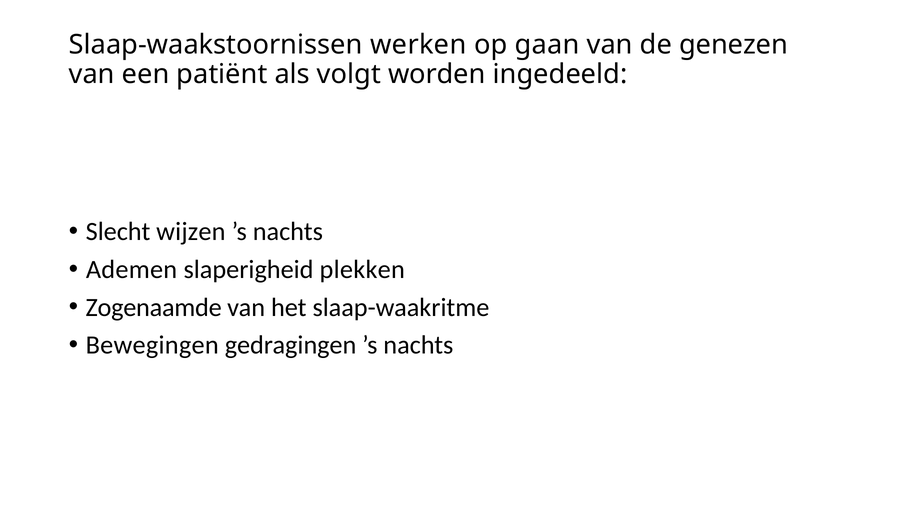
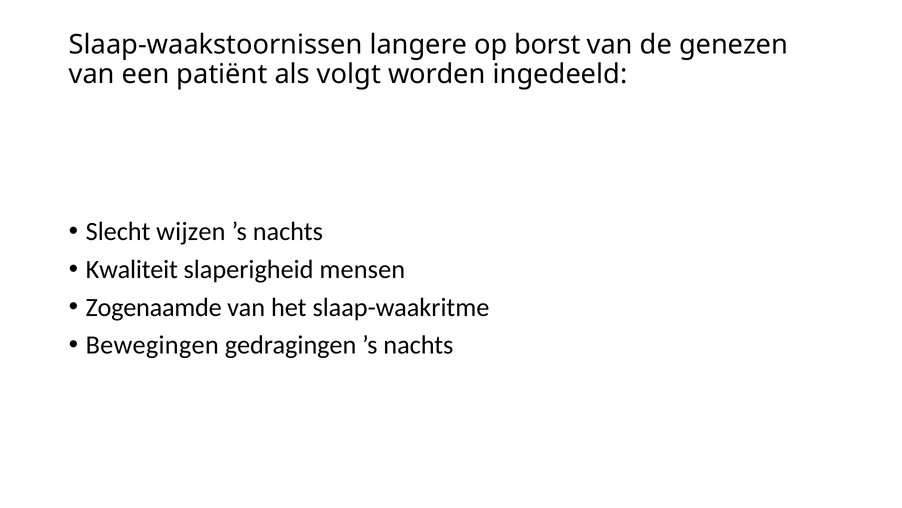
werken: werken -> langere
gaan: gaan -> borst
Ademen: Ademen -> Kwaliteit
plekken: plekken -> mensen
